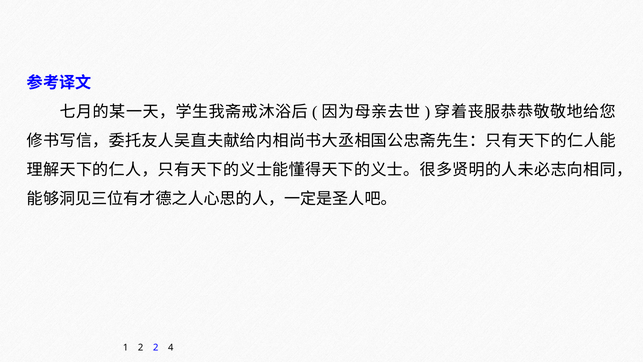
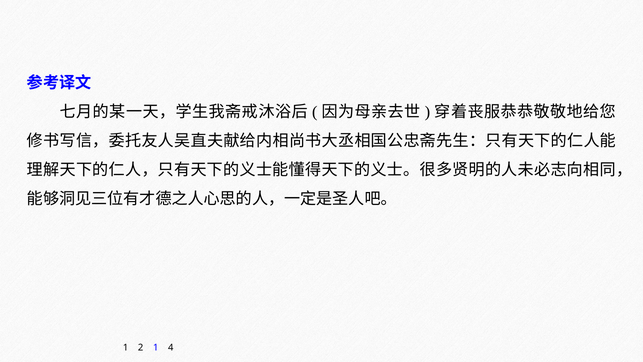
2 2: 2 -> 1
